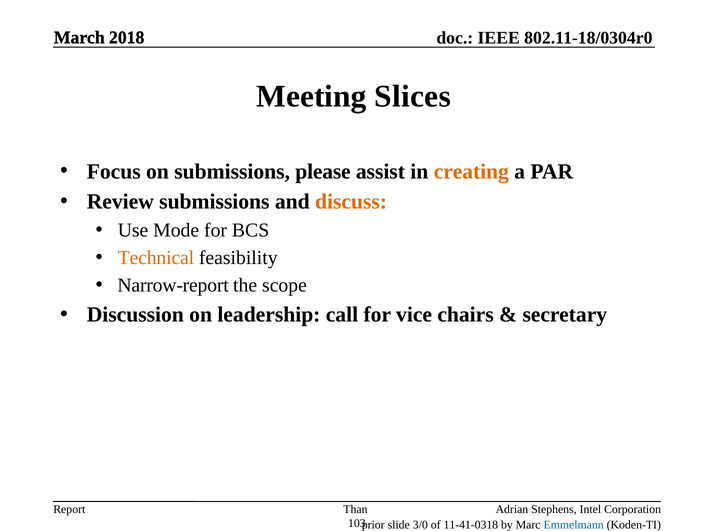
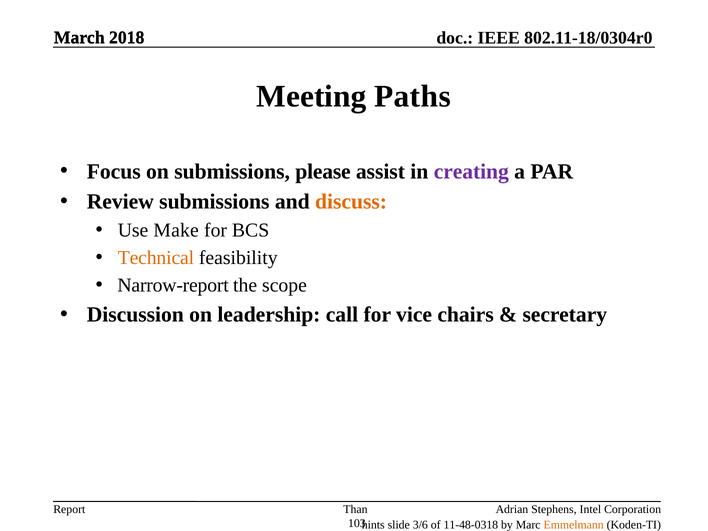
Slices: Slices -> Paths
creating colour: orange -> purple
Mode: Mode -> Make
prior: prior -> hints
3/0: 3/0 -> 3/6
11-41-0318: 11-41-0318 -> 11-48-0318
Emmelmann colour: blue -> orange
